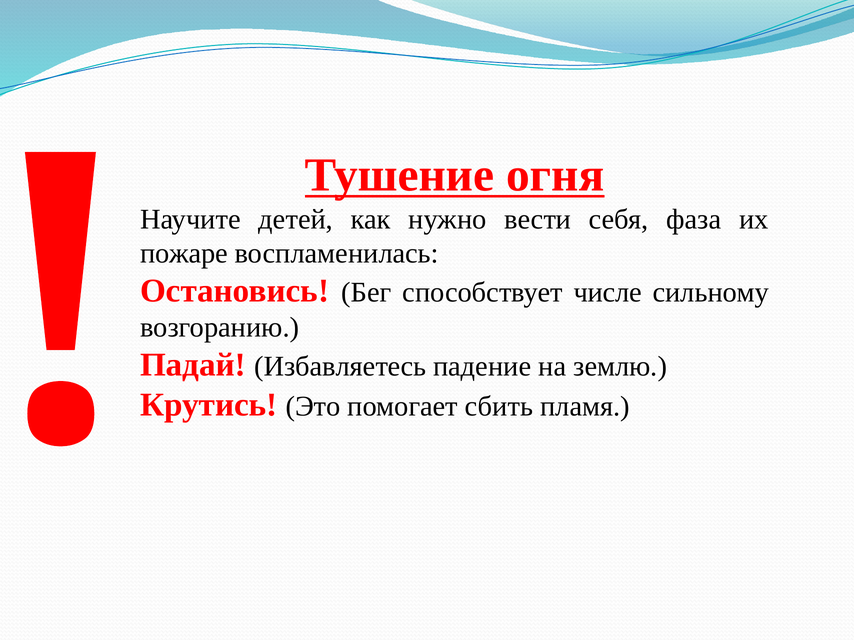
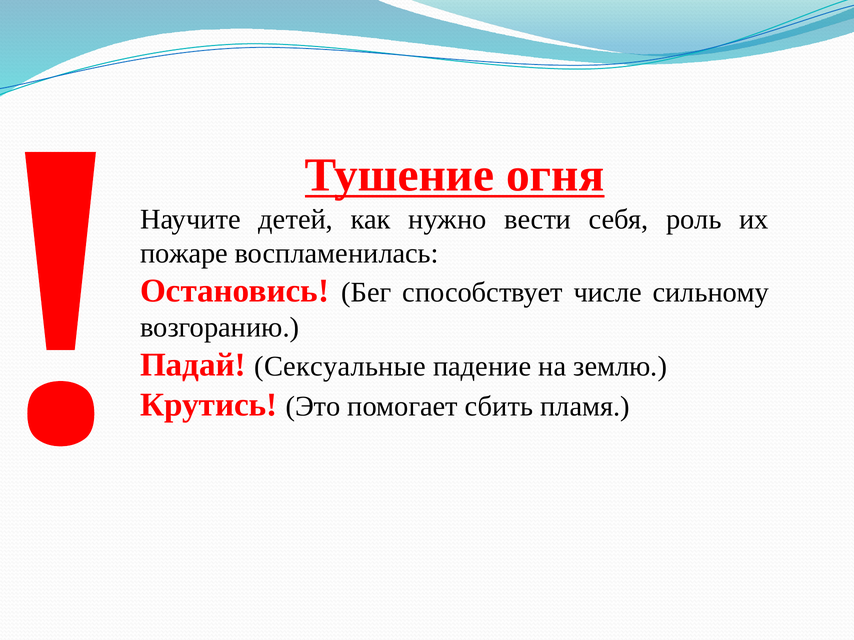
фаза: фаза -> роль
Избавляетесь: Избавляетесь -> Сексуальные
